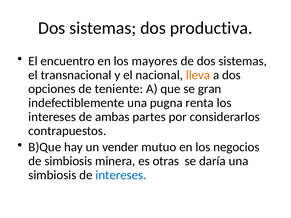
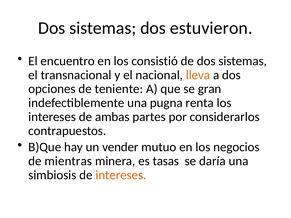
productiva: productiva -> estuvieron
mayores: mayores -> consistió
de simbiosis: simbiosis -> mientras
otras: otras -> tasas
intereses at (121, 175) colour: blue -> orange
